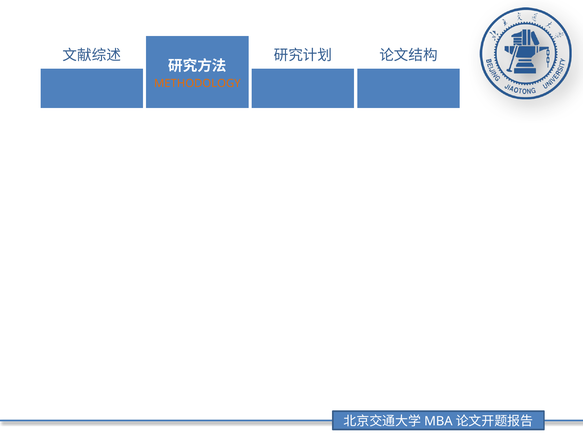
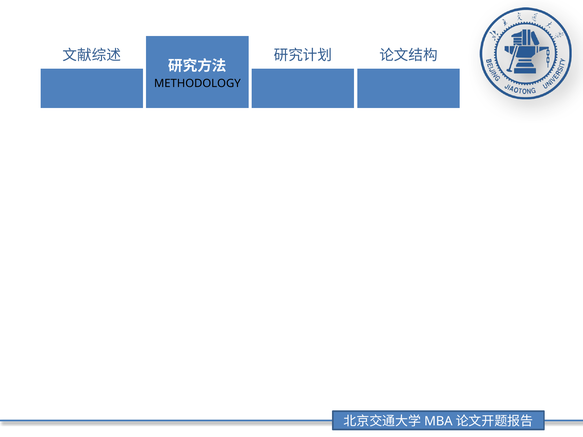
METHODOLOGY colour: orange -> black
